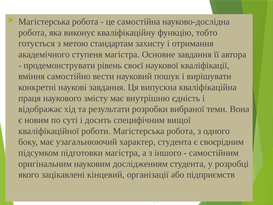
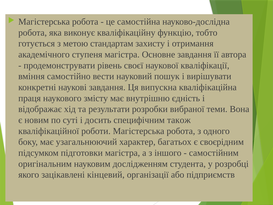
вищої: вищої -> також
характер студента: студента -> багатьох
